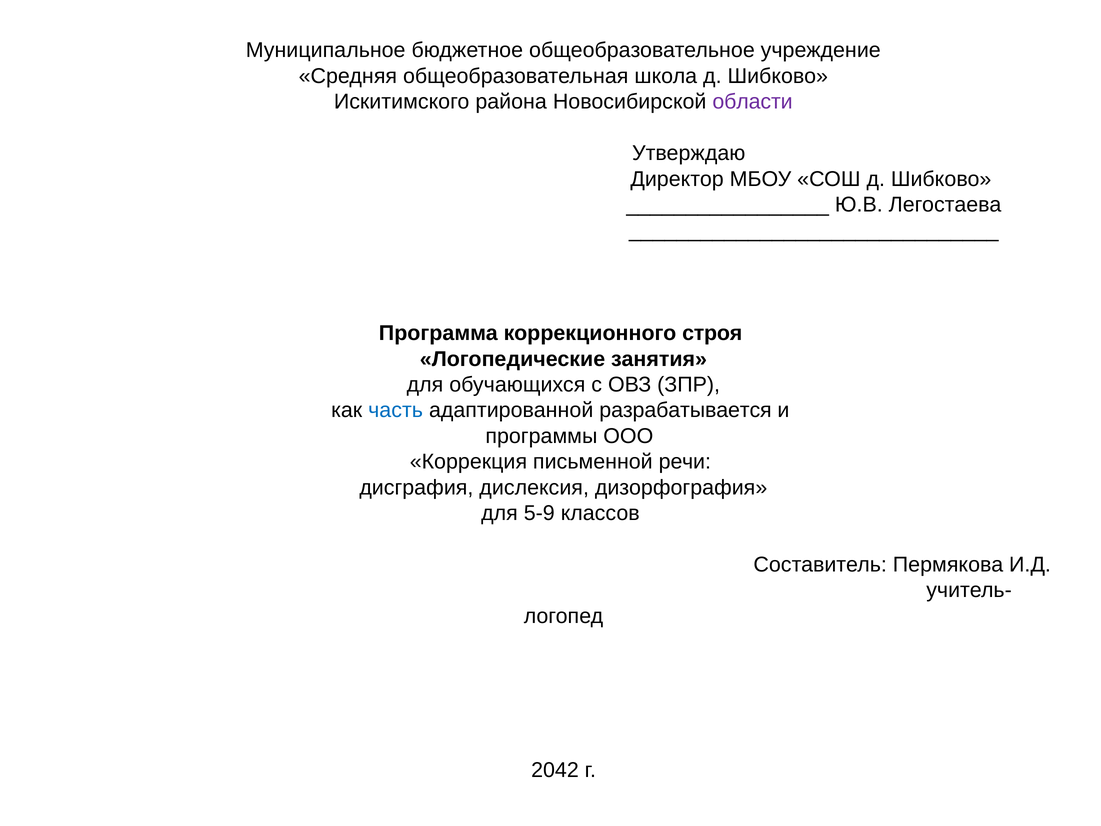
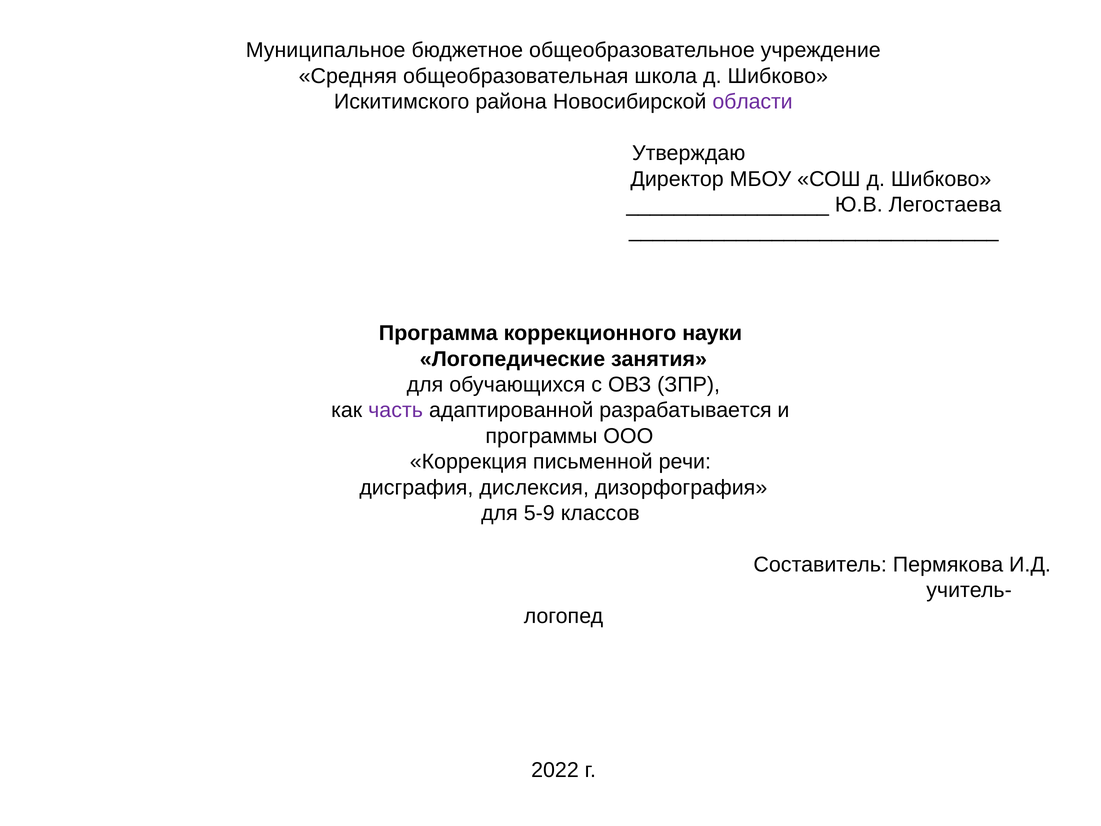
строя: строя -> науки
часть colour: blue -> purple
2042: 2042 -> 2022
